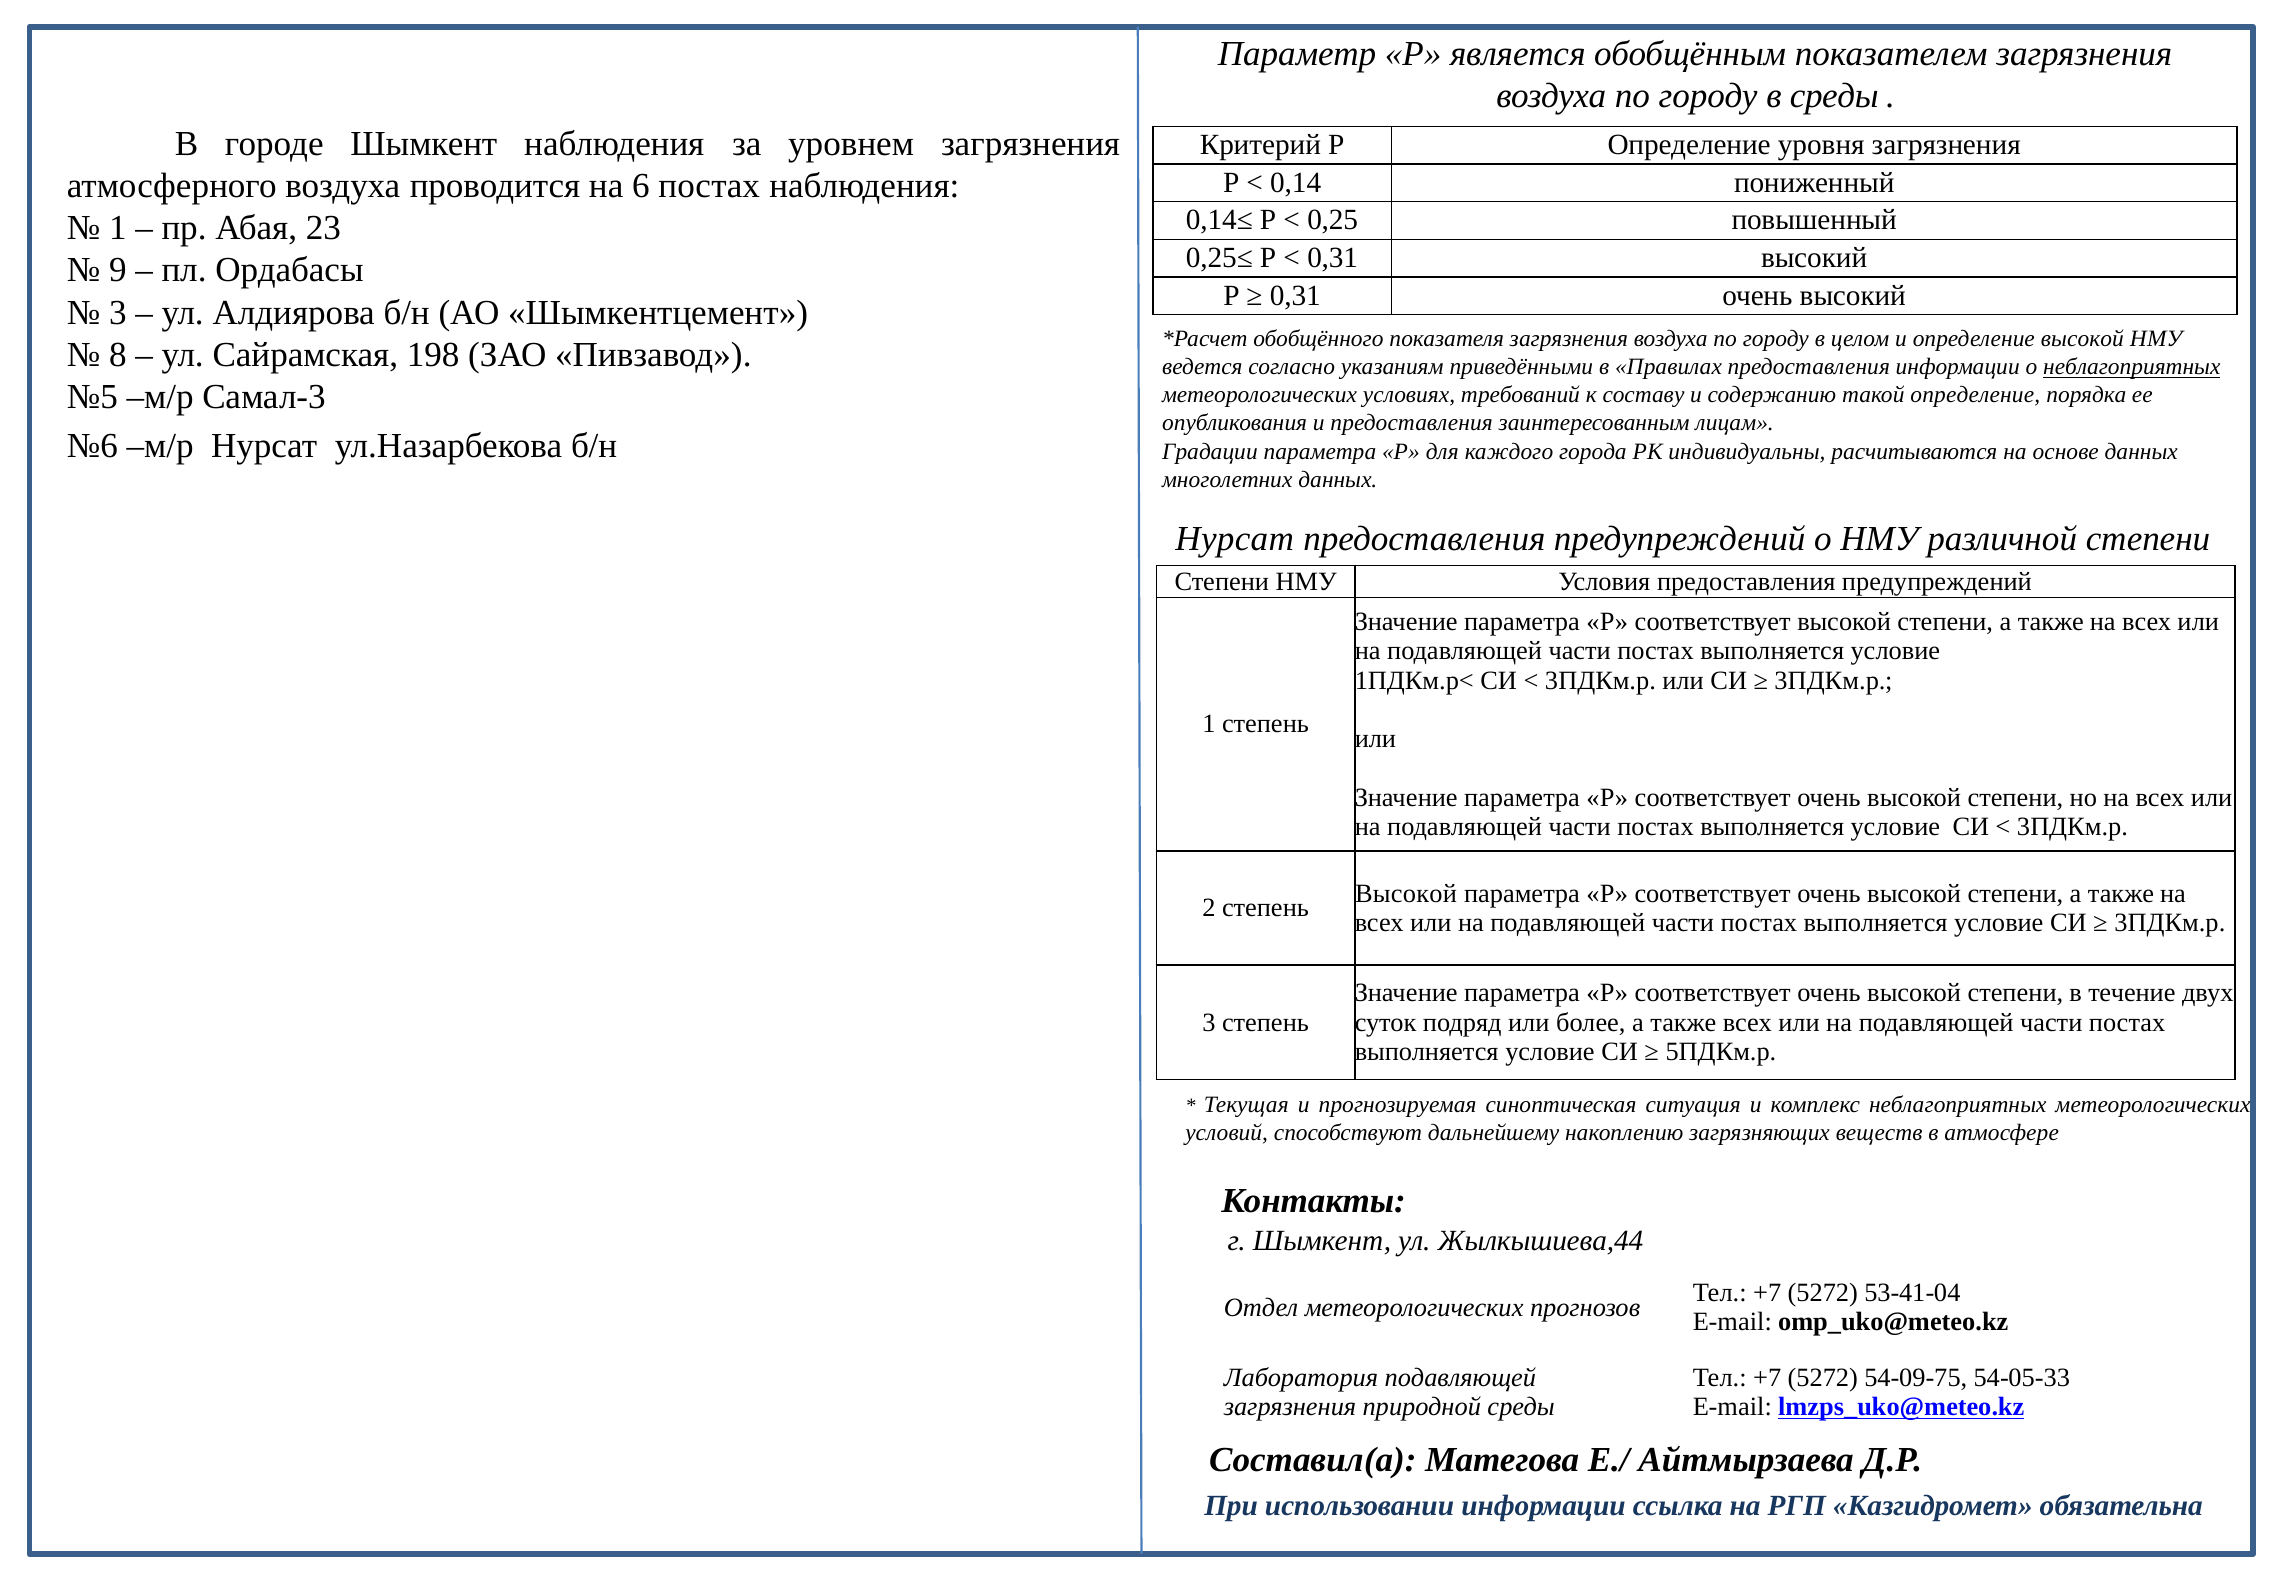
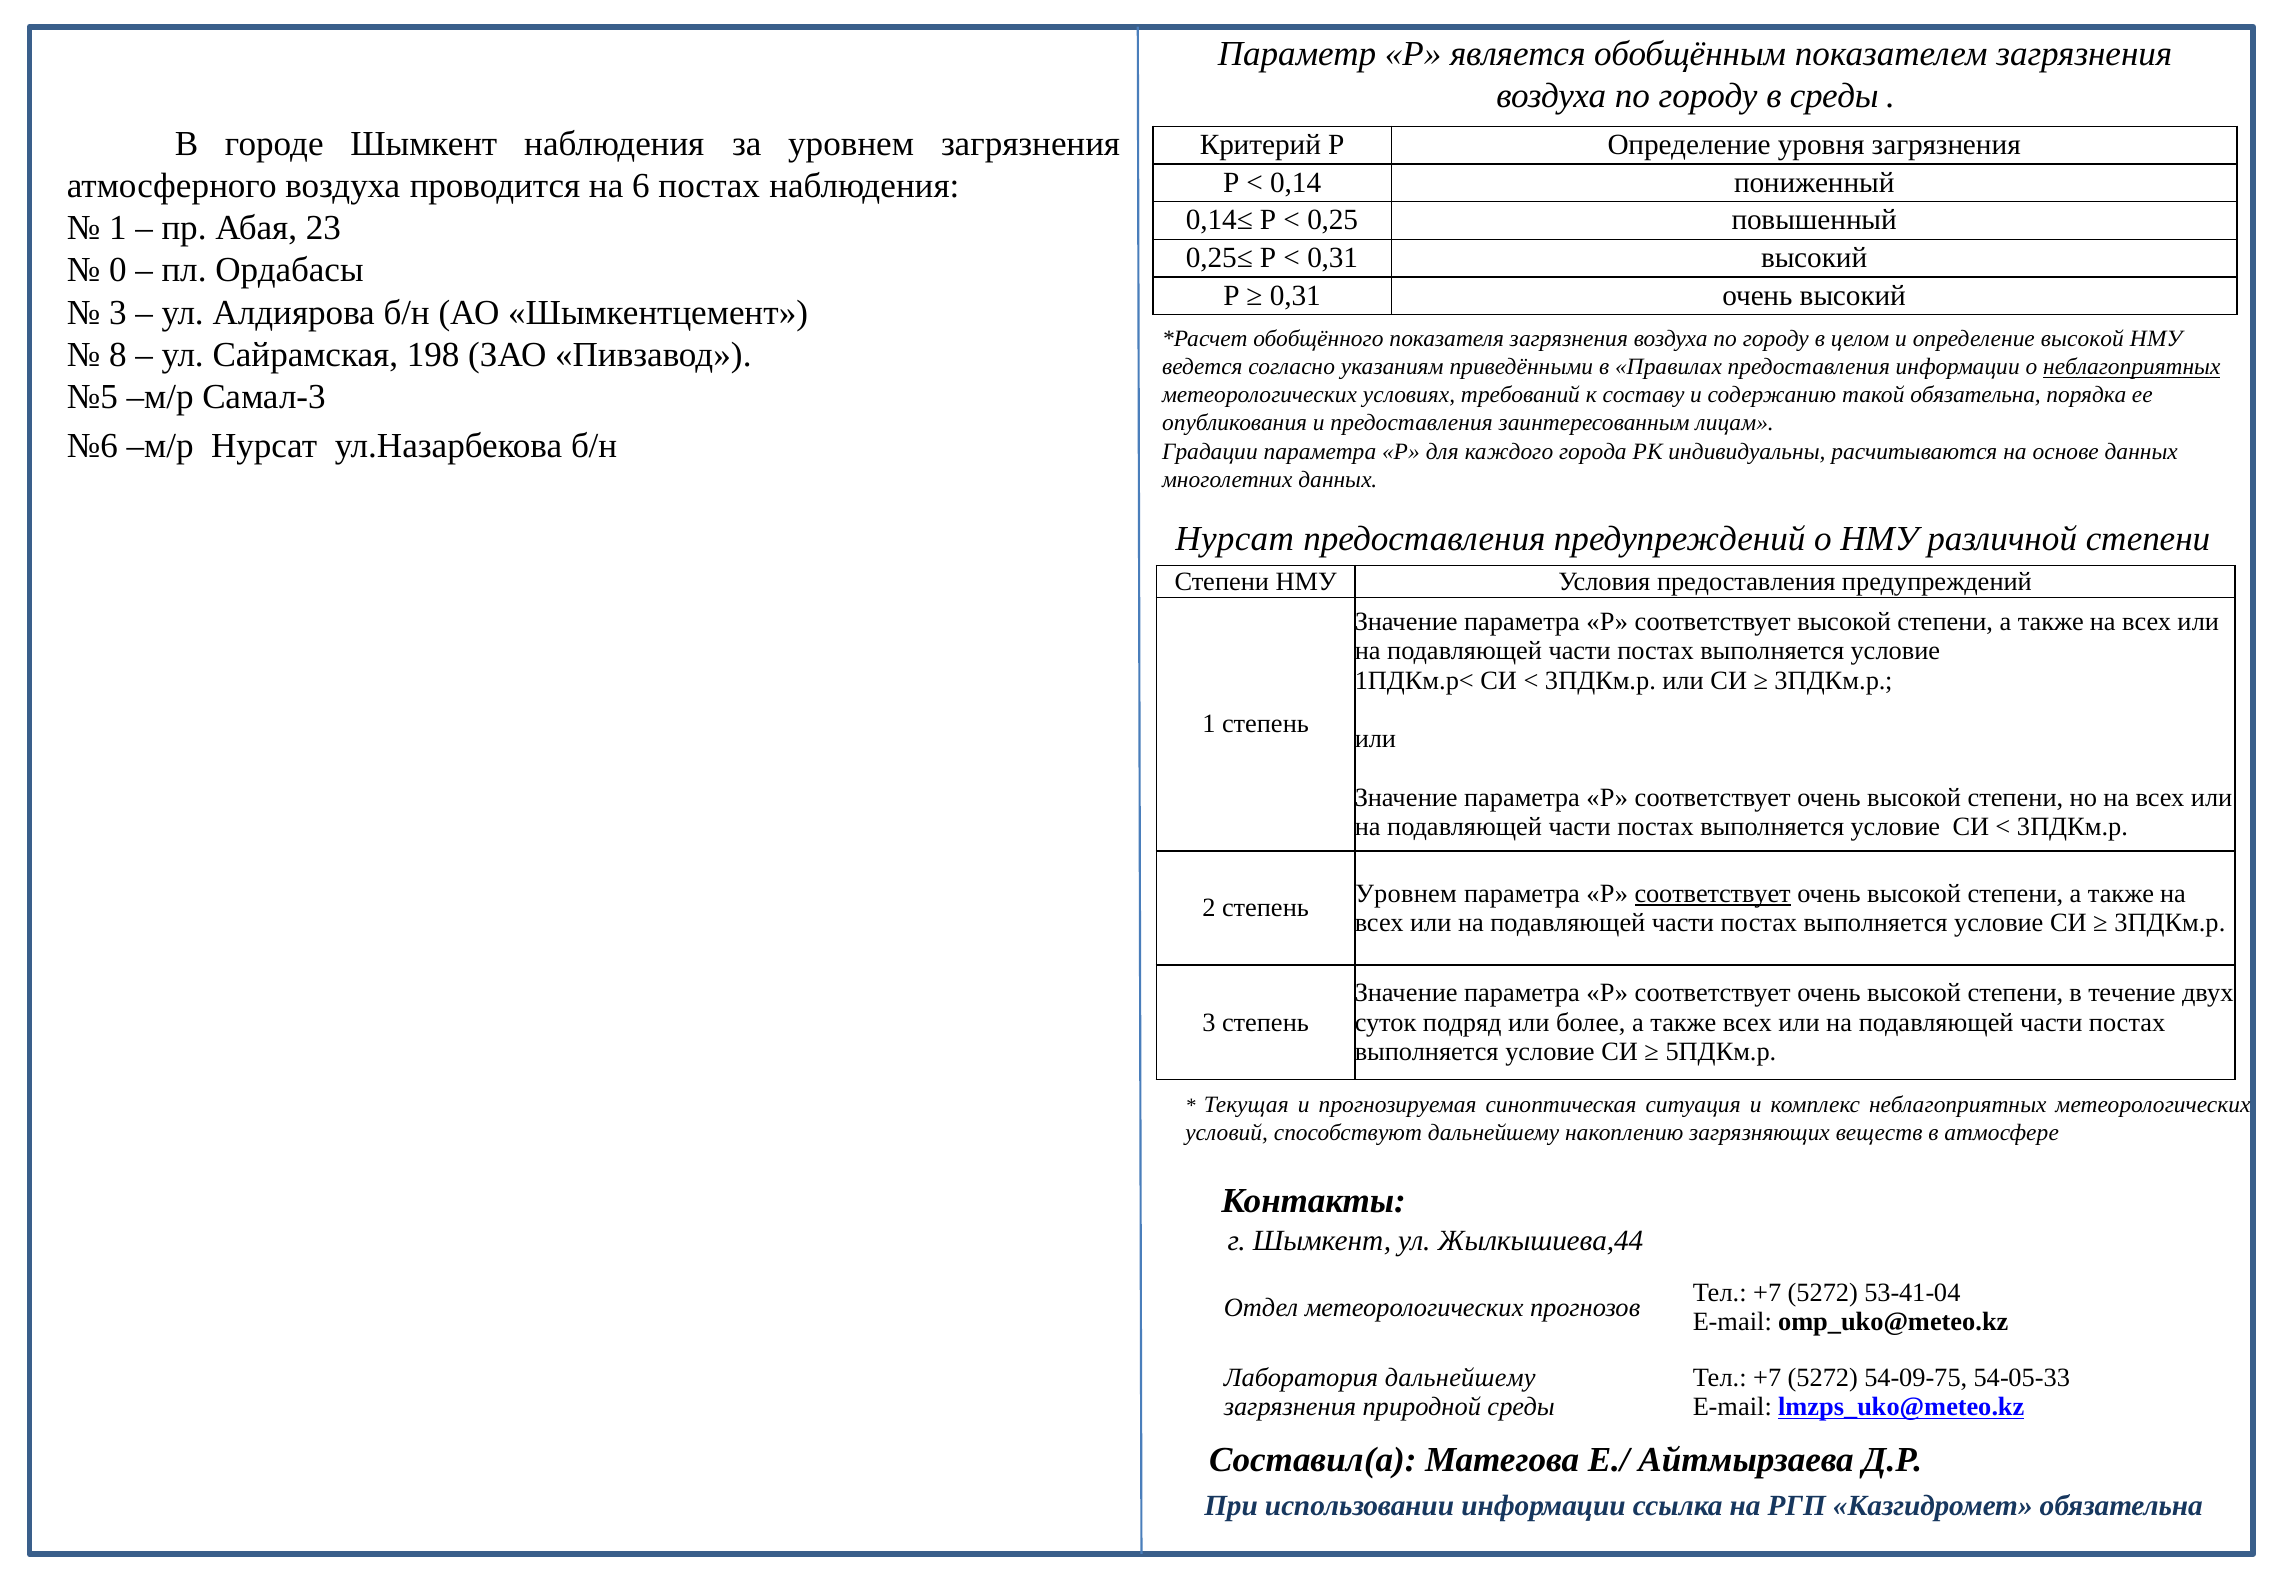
9: 9 -> 0
такой определение: определение -> обязательна
Высокой at (1406, 893): Высокой -> Уровнем
соответствует at (1713, 893) underline: none -> present
Лаборатория подавляющей: подавляющей -> дальнейшему
